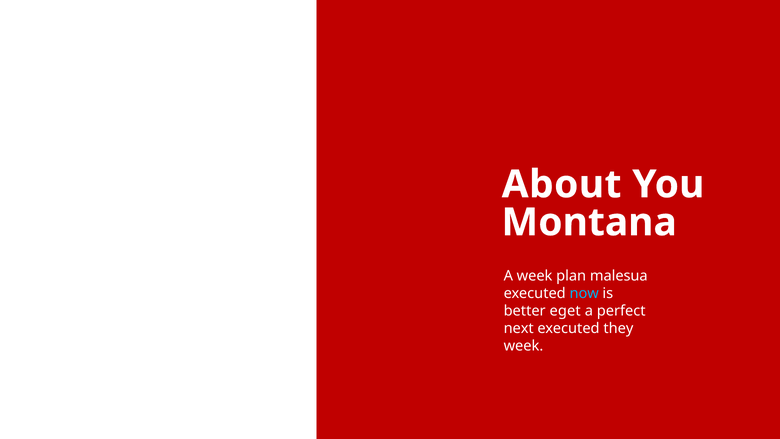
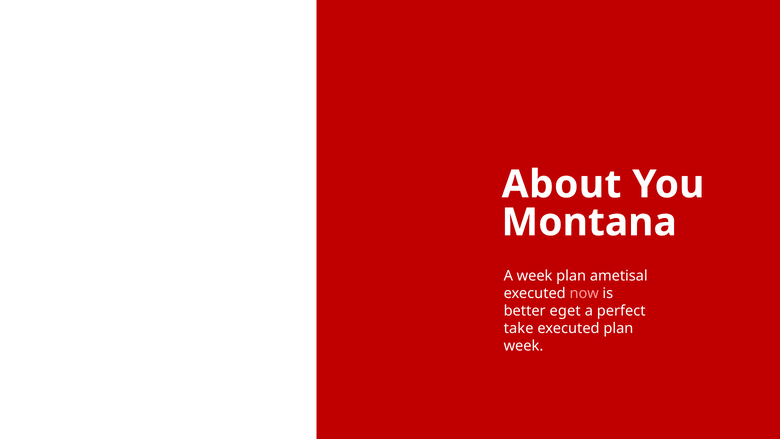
malesua: malesua -> ametisal
now colour: light blue -> pink
next: next -> take
executed they: they -> plan
